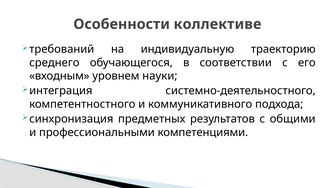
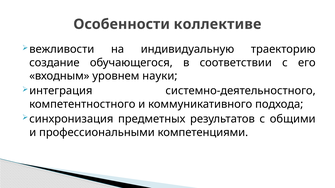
требований: требований -> вежливости
среднего: среднего -> создание
